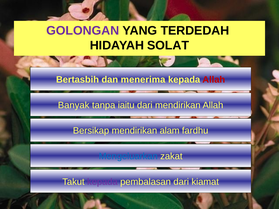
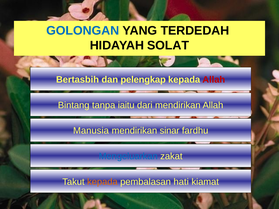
GOLONGAN colour: purple -> blue
menerima: menerima -> pelengkap
Banyak: Banyak -> Bintang
Bersikap: Bersikap -> Manusia
alam: alam -> sinar
kepada at (102, 182) colour: purple -> orange
pembalasan dari: dari -> hati
